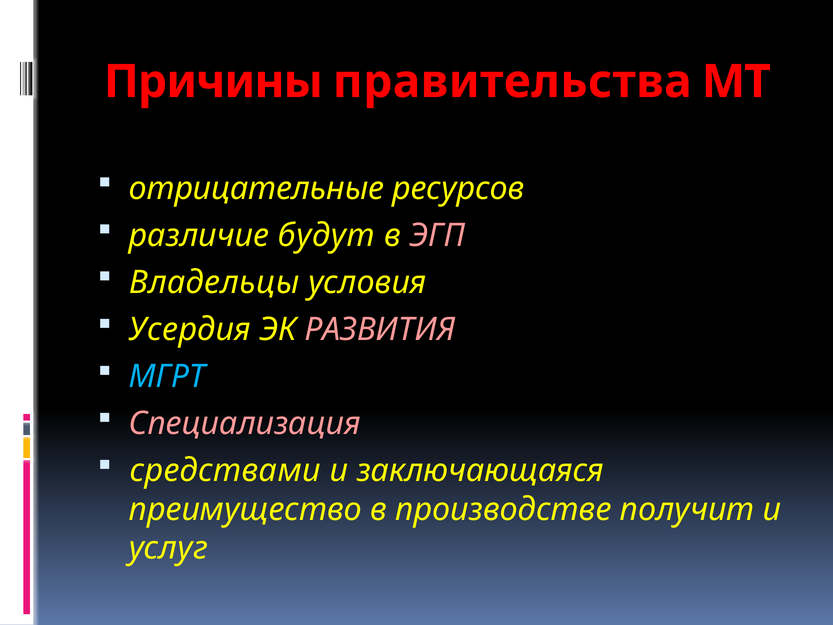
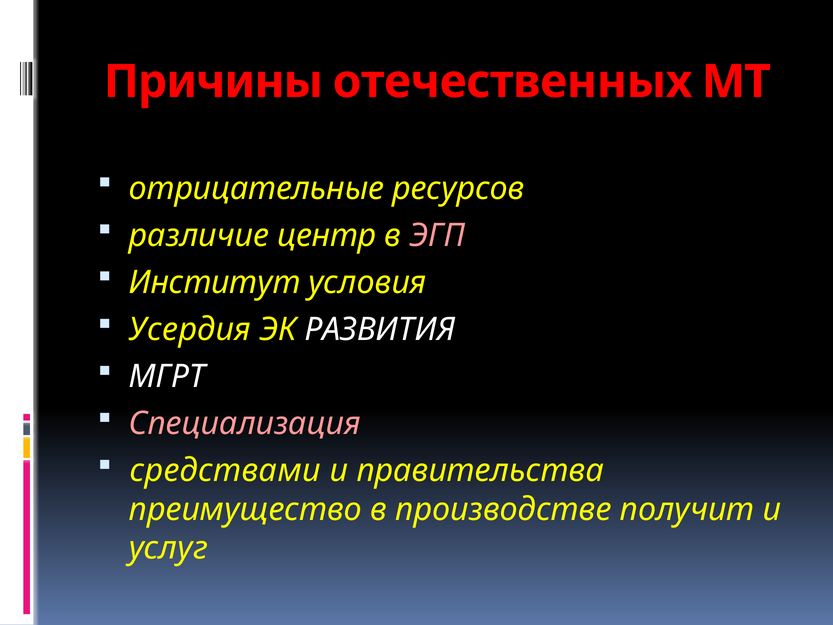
правительства: правительства -> отечественных
будут: будут -> центр
Владельцы: Владельцы -> Институт
РАЗВИТИЯ colour: pink -> white
МГРТ colour: light blue -> white
заключающаяся: заключающаяся -> правительства
